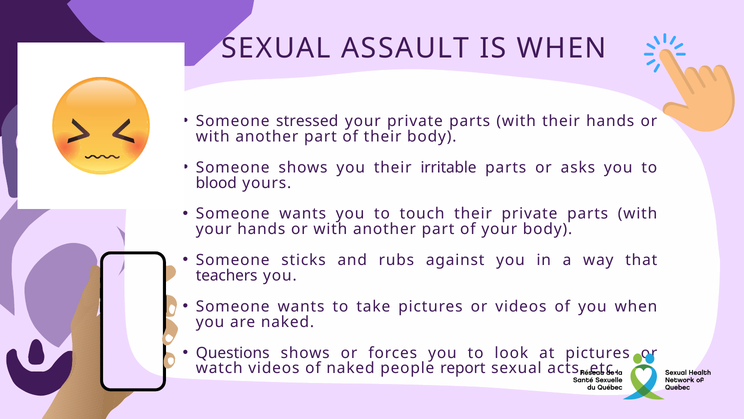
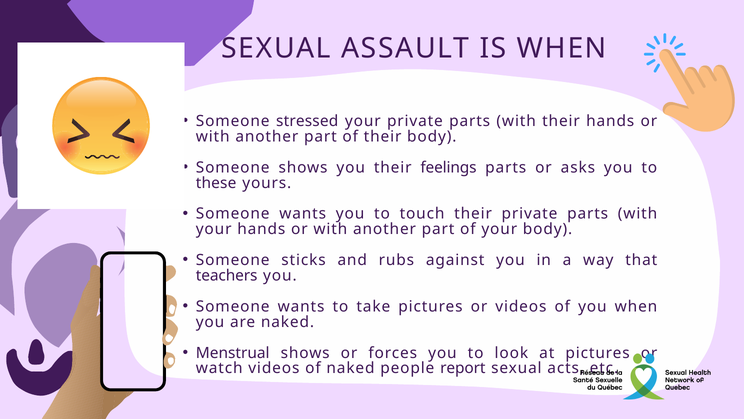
irritable: irritable -> feelings
blood: blood -> these
Questions: Questions -> Menstrual
